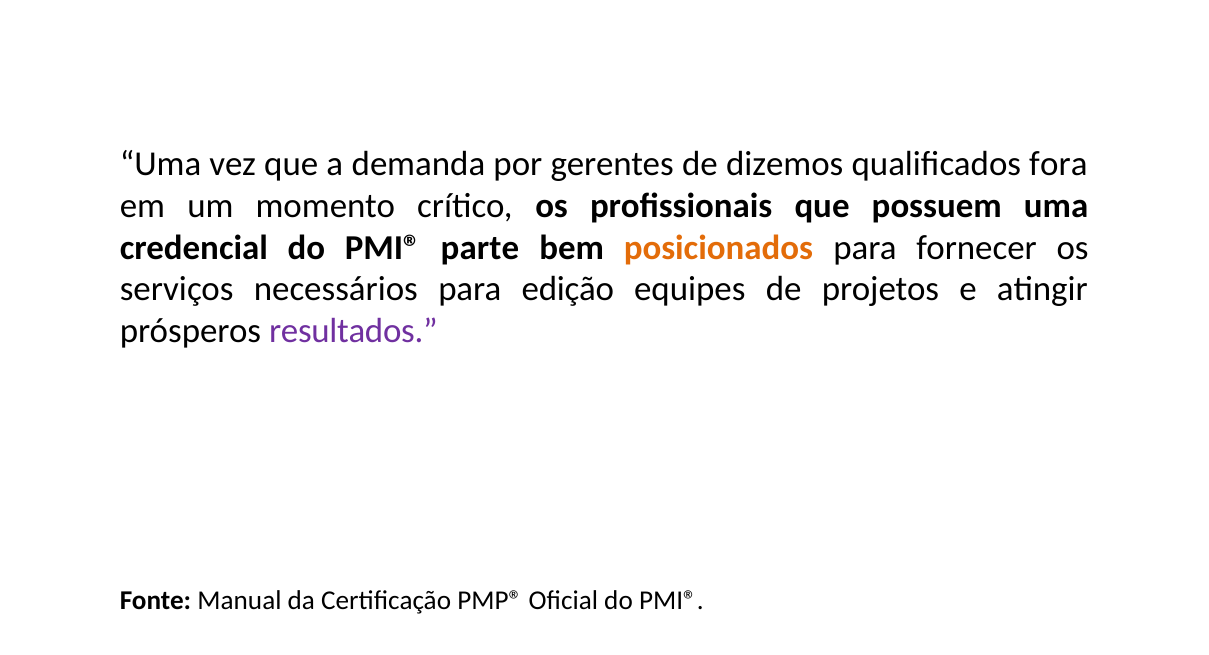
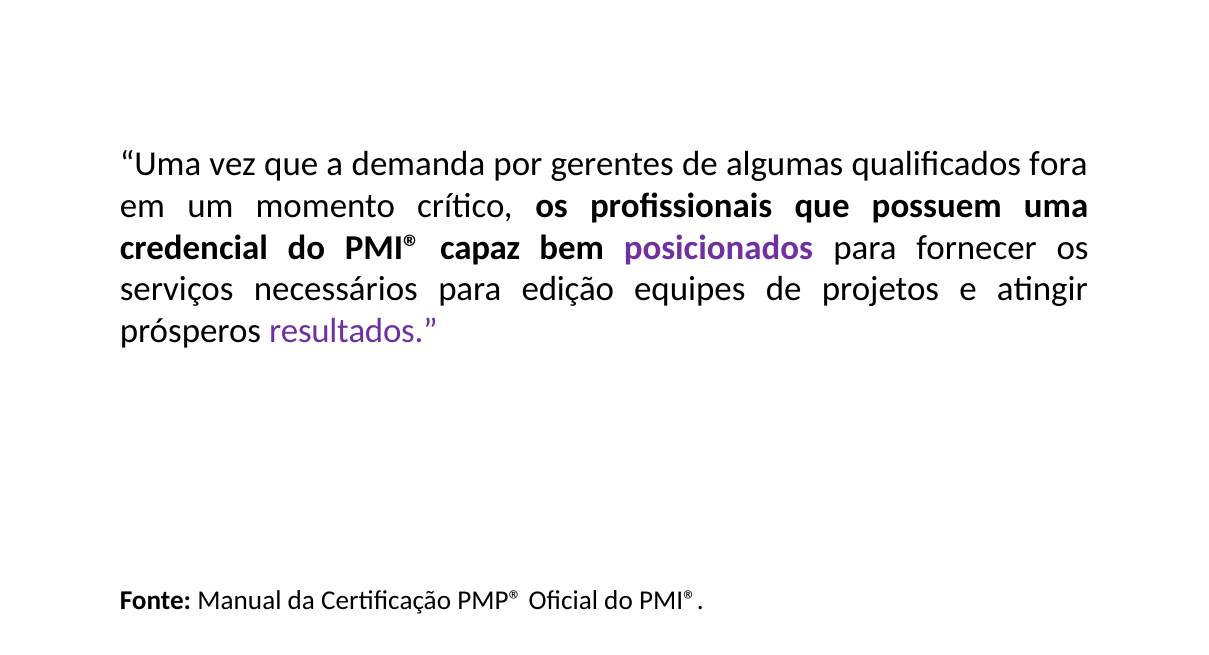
dizemos: dizemos -> algumas
parte: parte -> capaz
posicionados colour: orange -> purple
